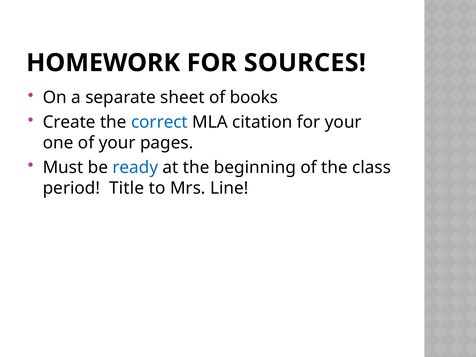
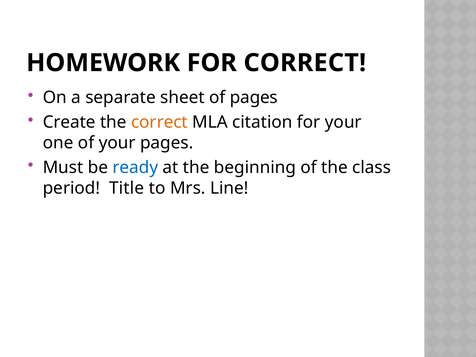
FOR SOURCES: SOURCES -> CORRECT
of books: books -> pages
correct at (159, 122) colour: blue -> orange
